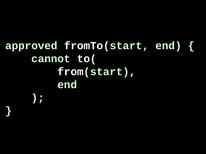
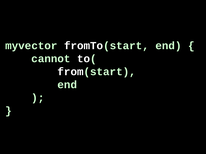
approved: approved -> myvector
